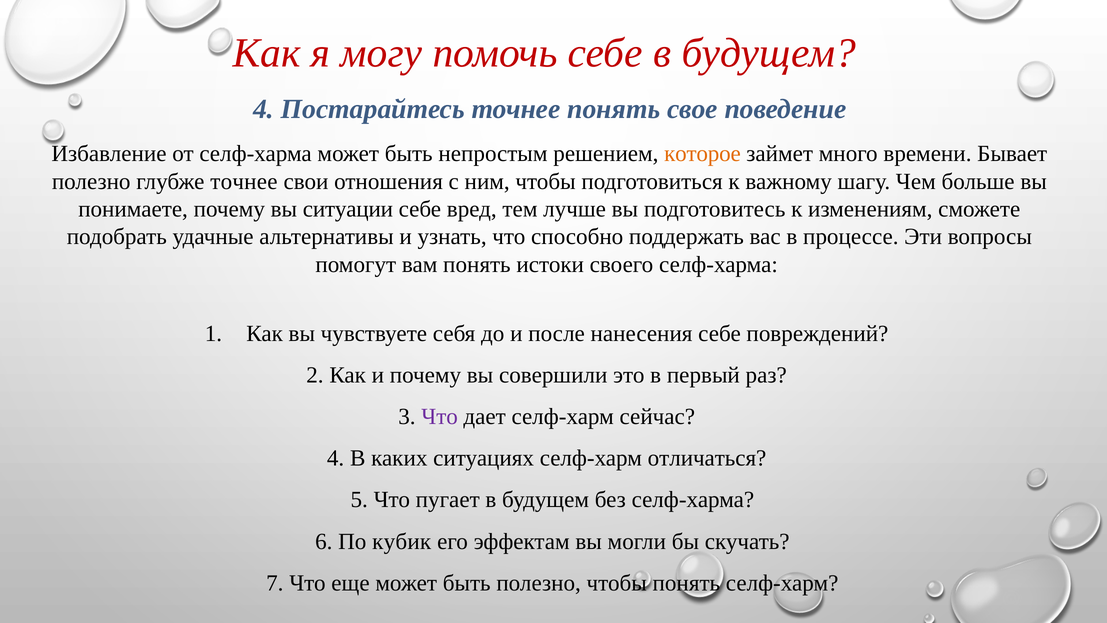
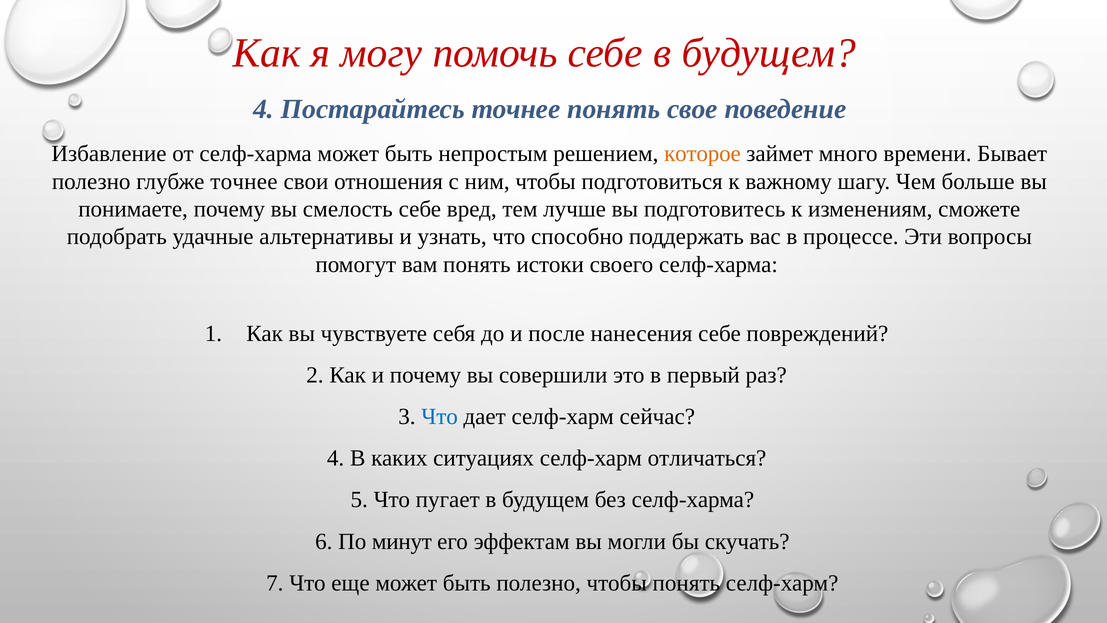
ситуации: ситуации -> смелость
Что at (440, 417) colour: purple -> blue
кубик: кубик -> минут
